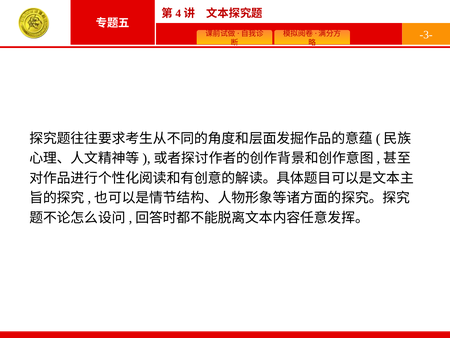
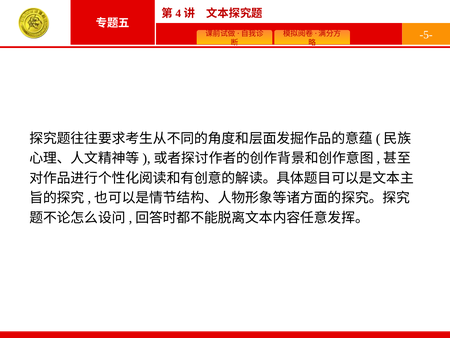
-3-: -3- -> -5-
